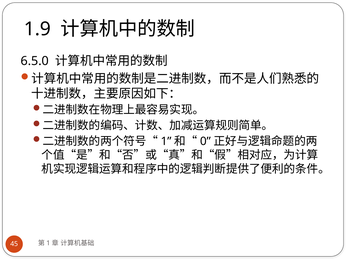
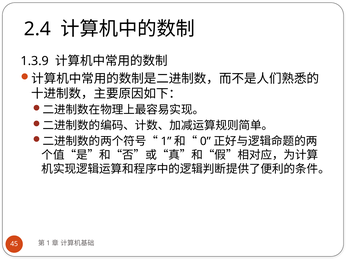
1.9: 1.9 -> 2.4
6.5.0: 6.5.0 -> 1.3.9
